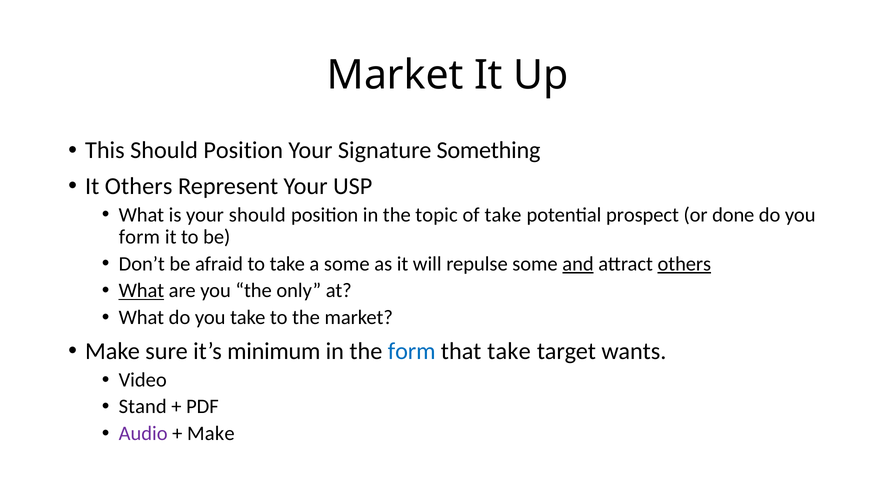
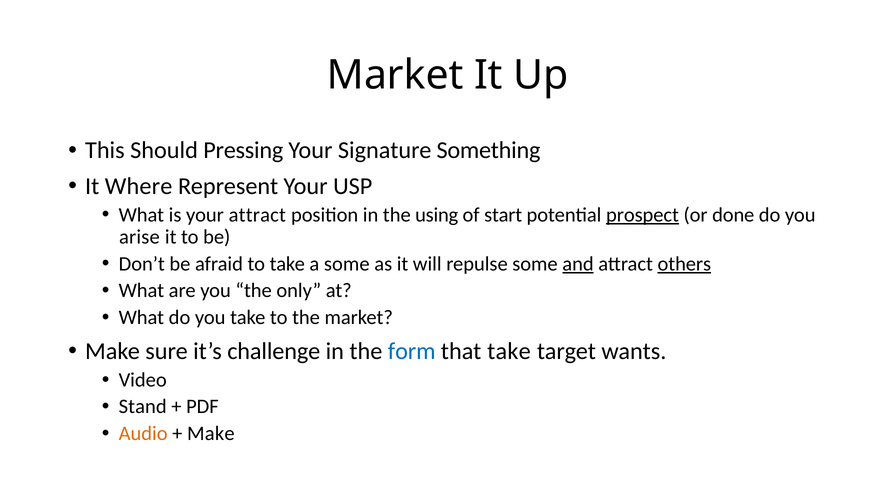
This Should Position: Position -> Pressing
It Others: Others -> Where
your should: should -> attract
topic: topic -> using
of take: take -> start
prospect underline: none -> present
form at (139, 237): form -> arise
What at (141, 291) underline: present -> none
minimum: minimum -> challenge
Audio colour: purple -> orange
